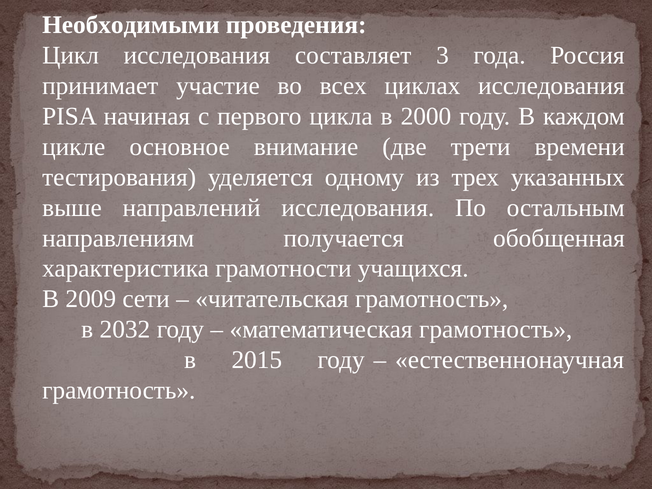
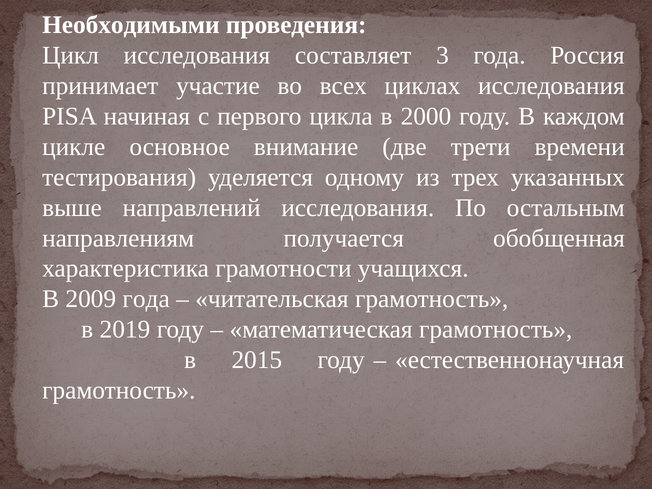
2009 сети: сети -> года
2032: 2032 -> 2019
